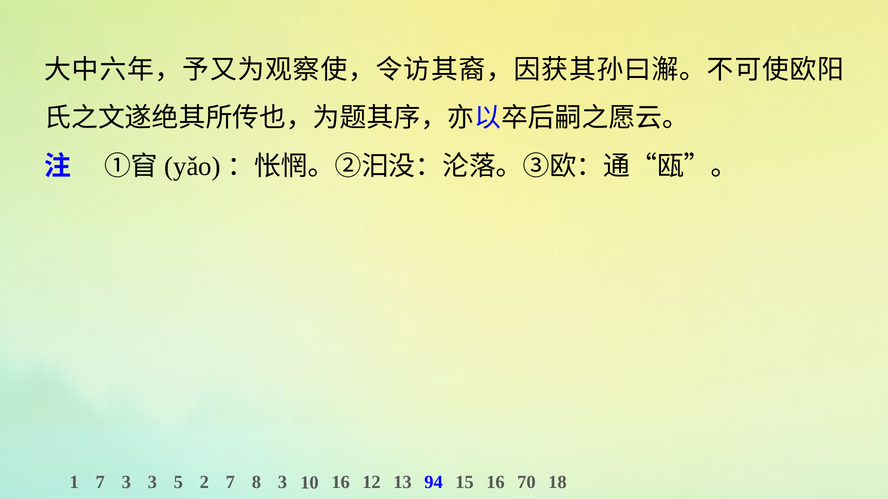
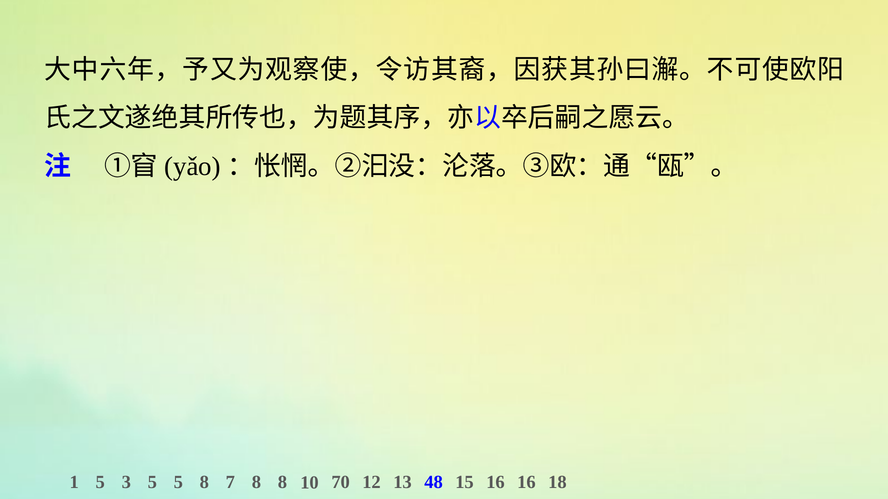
1 7: 7 -> 5
3 3: 3 -> 5
5 2: 2 -> 8
8 3: 3 -> 8
10 16: 16 -> 70
94: 94 -> 48
16 70: 70 -> 16
